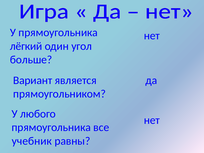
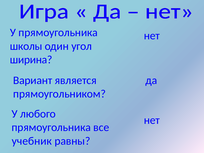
лёгкий: лёгкий -> школы
больше: больше -> ширина
